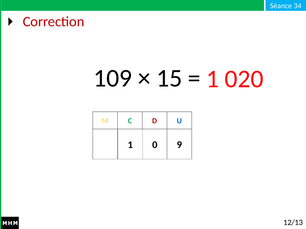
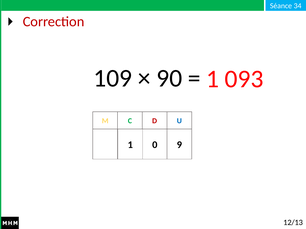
15: 15 -> 90
020: 020 -> 093
